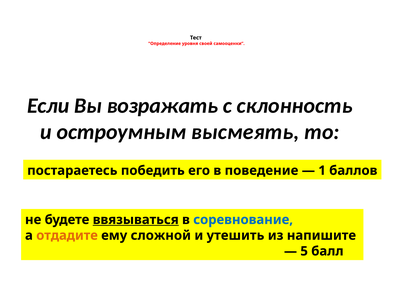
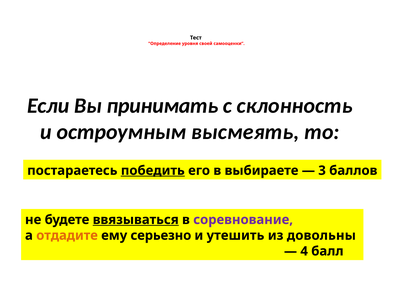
возражать: возражать -> принимать
победить underline: none -> present
поведение: поведение -> выбираете
1: 1 -> 3
соревнование colour: blue -> purple
сложной: сложной -> серьезно
напишите: напишите -> довольны
5: 5 -> 4
